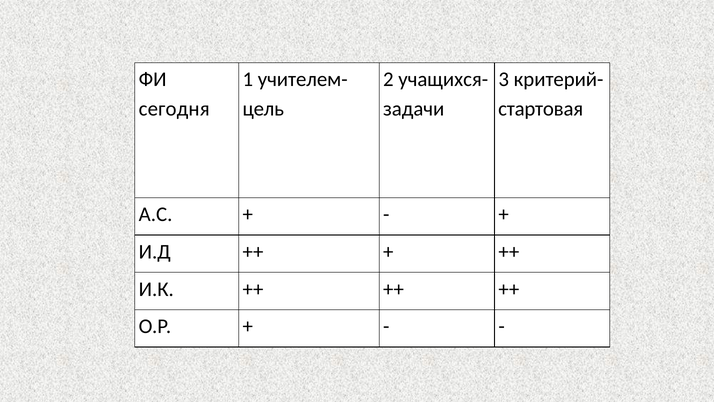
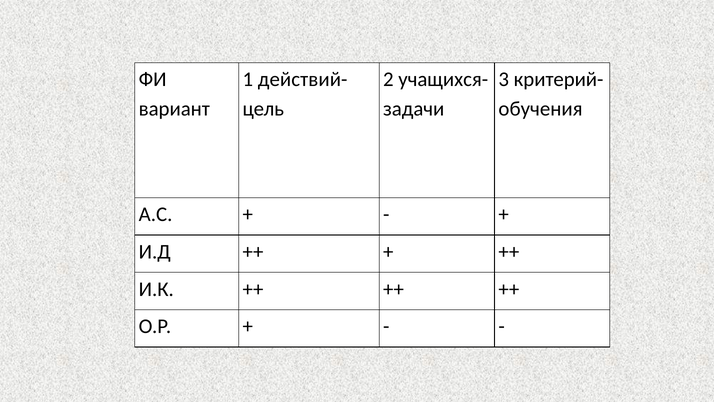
учителем-: учителем- -> действий-
сегодня: сегодня -> вариант
стартовая: стартовая -> обучения
